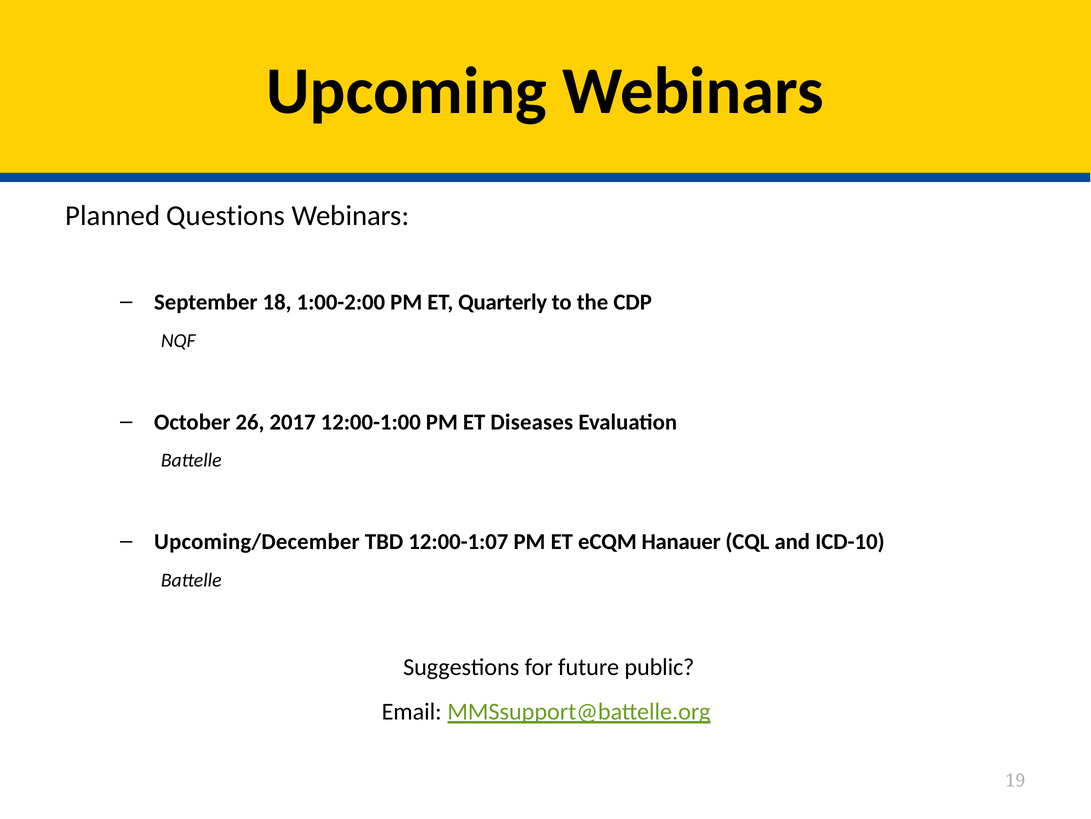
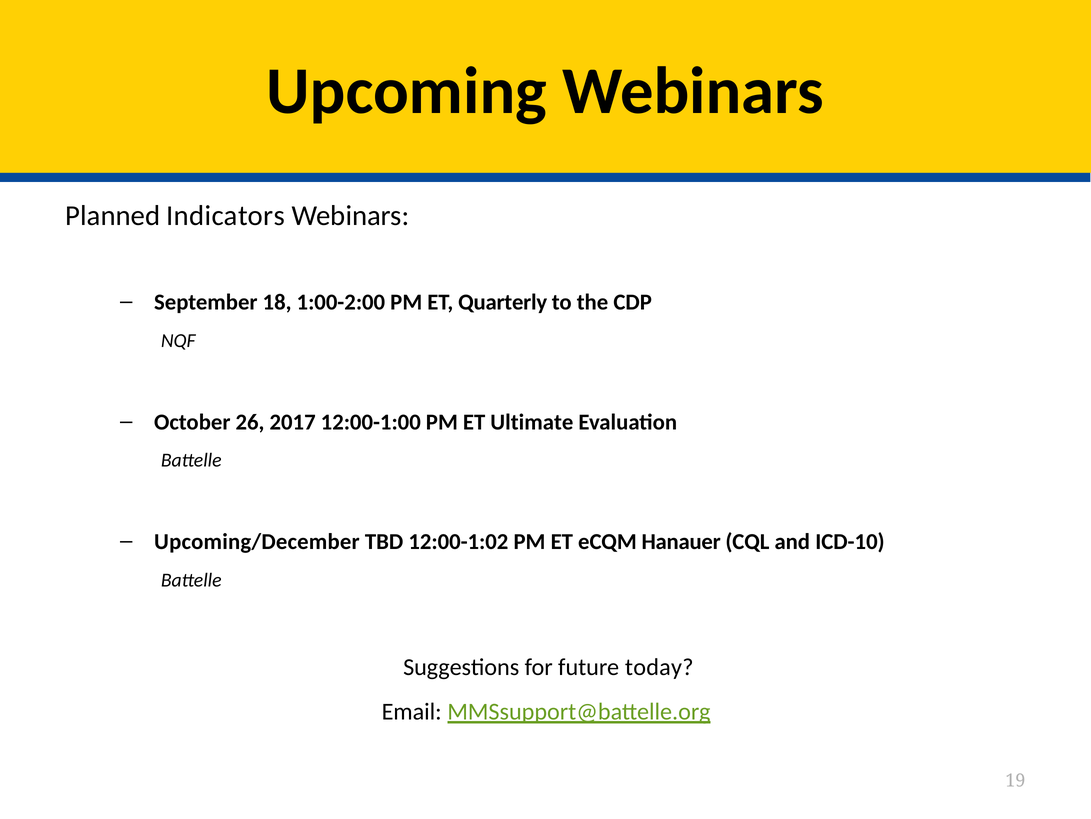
Questions: Questions -> Indicators
Diseases: Diseases -> Ultimate
12:00-1:07: 12:00-1:07 -> 12:00-1:02
public: public -> today
